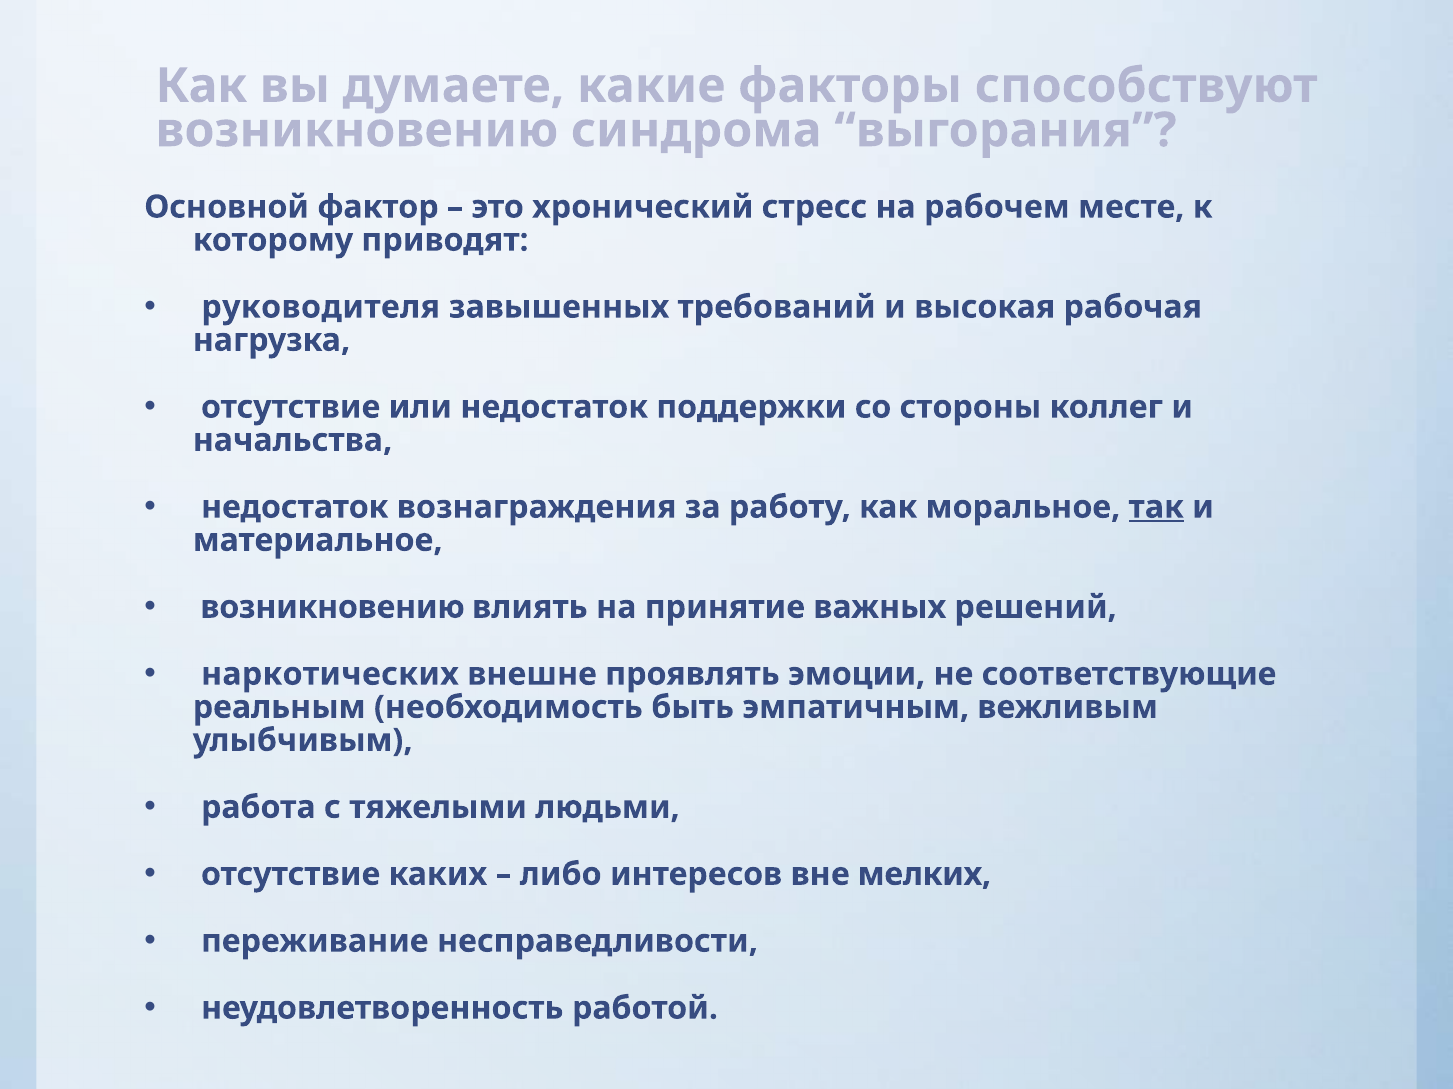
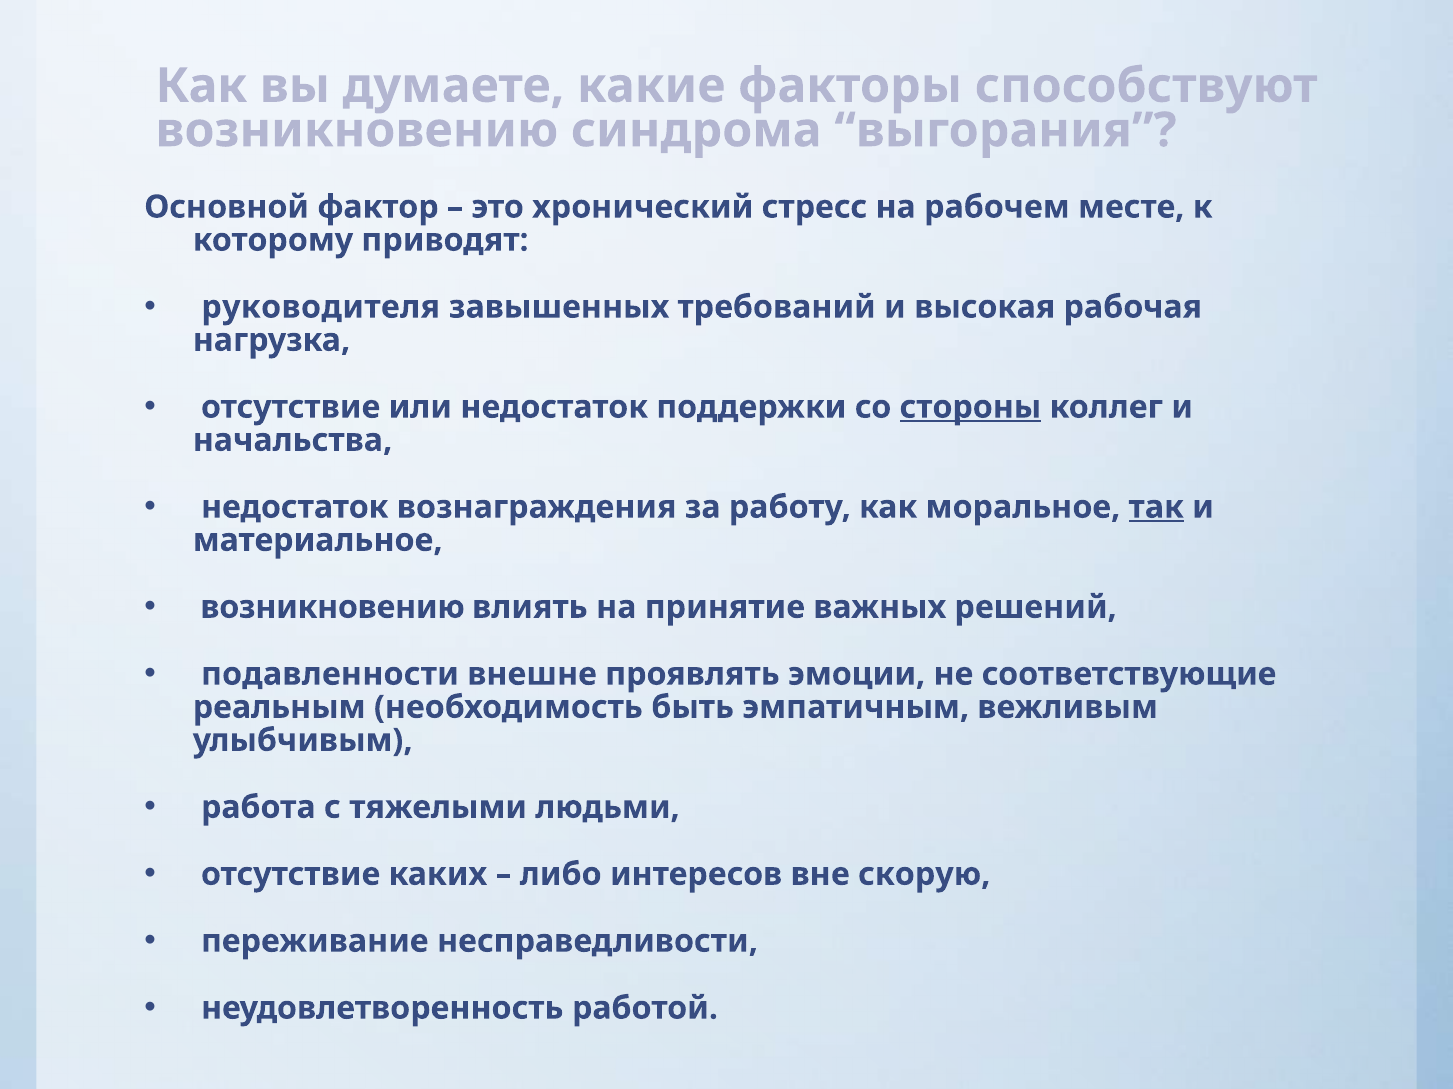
стороны underline: none -> present
наркотических: наркотических -> подавленности
мелких: мелких -> скорую
